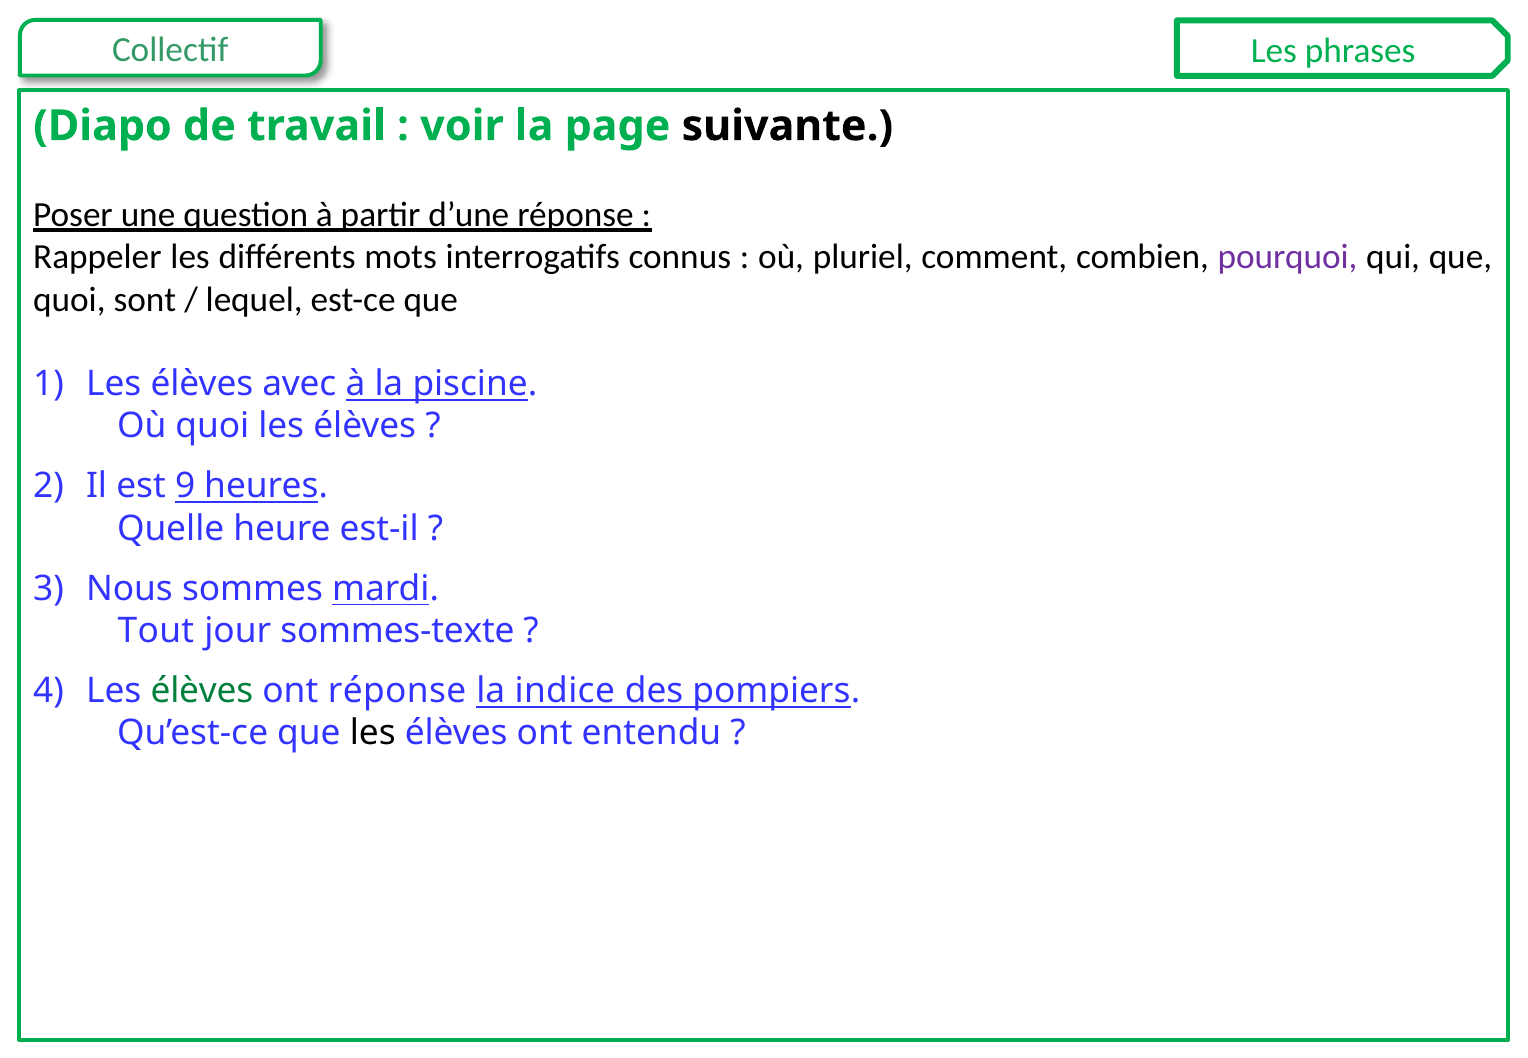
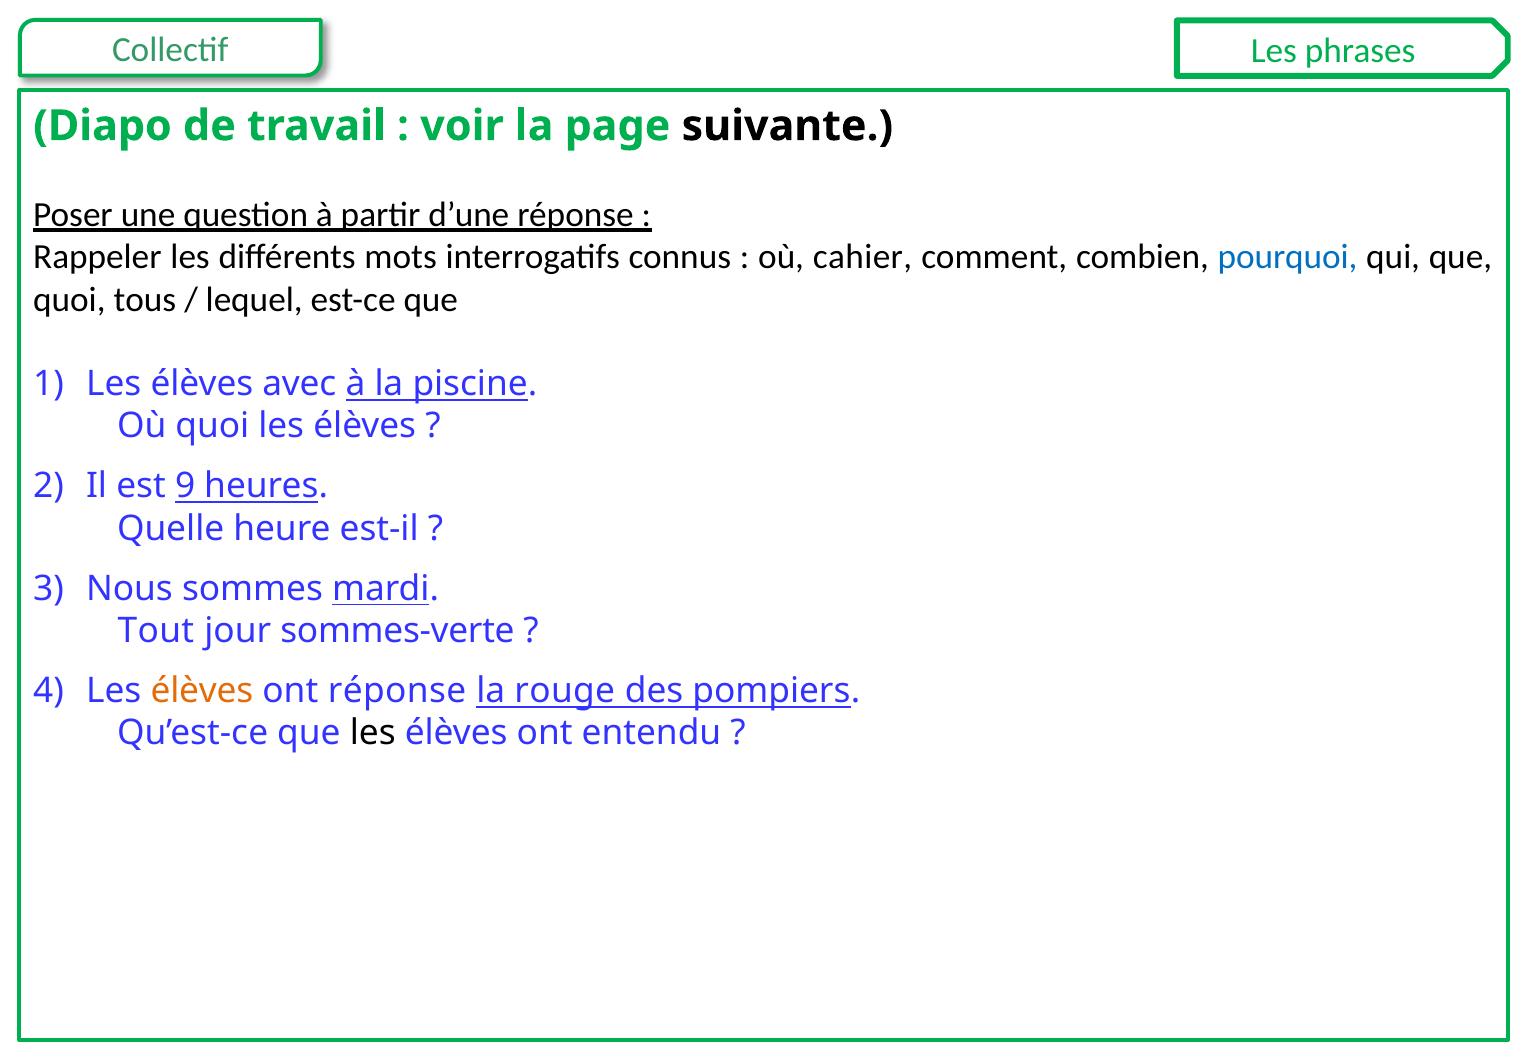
pluriel: pluriel -> cahier
pourquoi colour: purple -> blue
sont: sont -> tous
sommes-texte: sommes-texte -> sommes-verte
élèves at (202, 691) colour: green -> orange
indice: indice -> rouge
